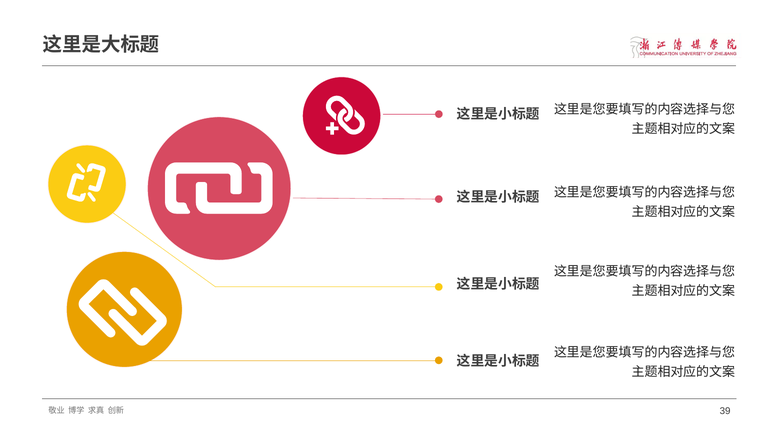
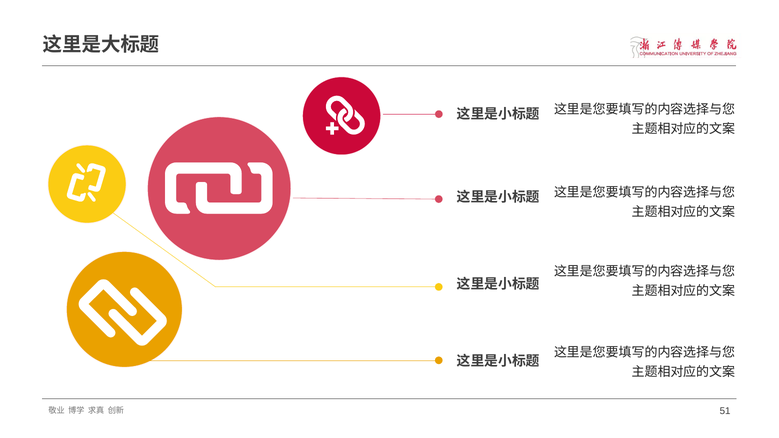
39: 39 -> 51
